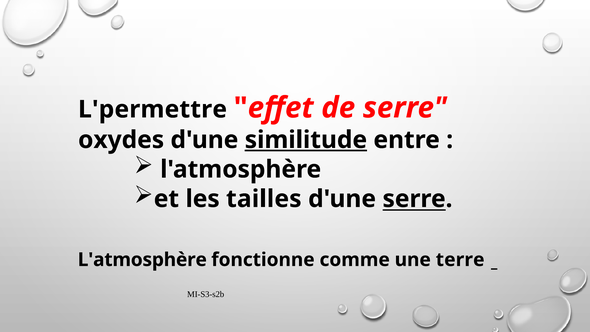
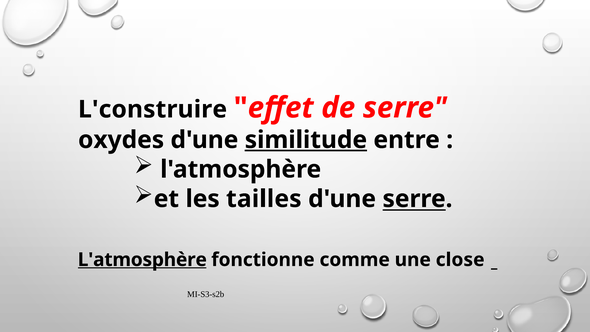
L'permettre: L'permettre -> L'construire
L'atmosphère at (142, 260) underline: none -> present
terre: terre -> close
